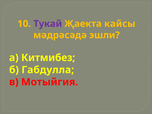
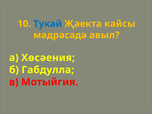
Тукай colour: purple -> blue
эшли: эшли -> авыл
Китмибез: Китмибез -> Хөсәения
